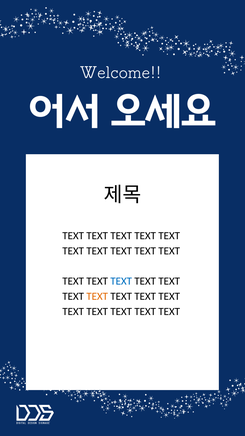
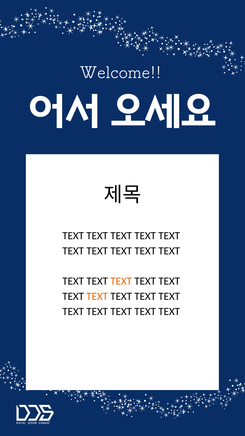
TEXT at (121, 281) colour: blue -> orange
